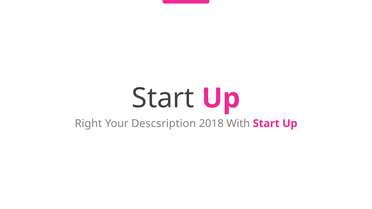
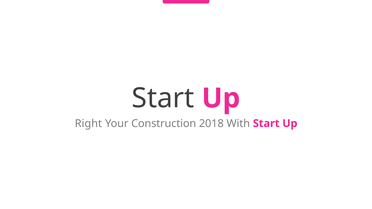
Descsription: Descsription -> Construction
